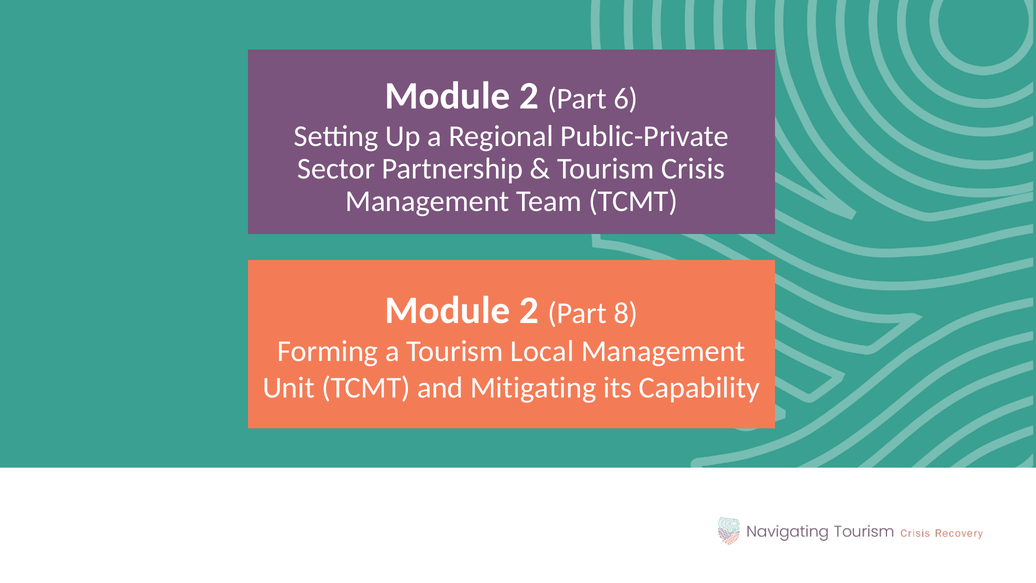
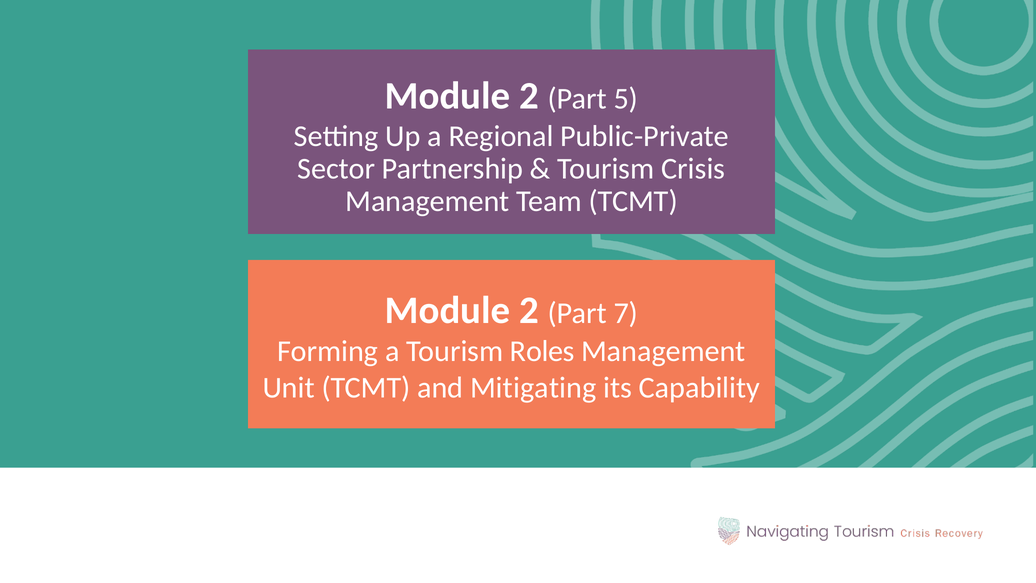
6: 6 -> 5
8: 8 -> 7
Local: Local -> Roles
